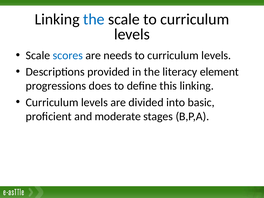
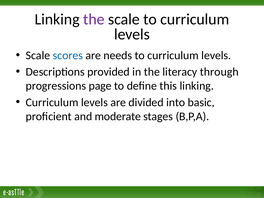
the at (94, 19) colour: blue -> purple
element: element -> through
does: does -> page
